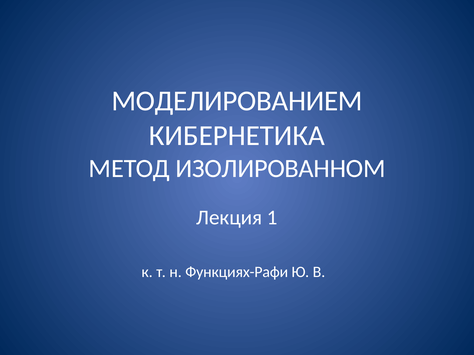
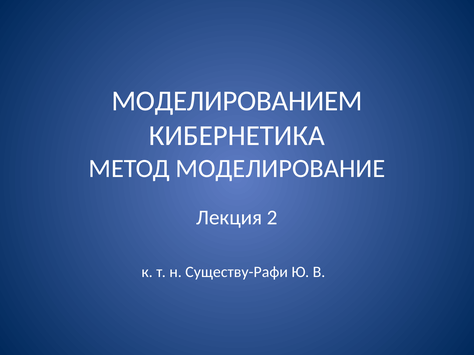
ИЗОЛИРОВАННОМ: ИЗОЛИРОВАННОМ -> МОДЕЛИРОВАНИЕ
1: 1 -> 2
Функциях-Рафи: Функциях-Рафи -> Существу-Рафи
